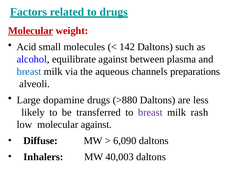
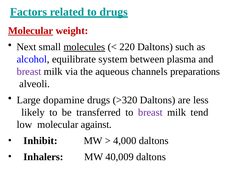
Acid: Acid -> Next
molecules underline: none -> present
142: 142 -> 220
equilibrate against: against -> system
breast at (29, 72) colour: blue -> purple
>880: >880 -> >320
rash: rash -> tend
Diffuse: Diffuse -> Inhibit
6,090: 6,090 -> 4,000
40,003: 40,003 -> 40,009
